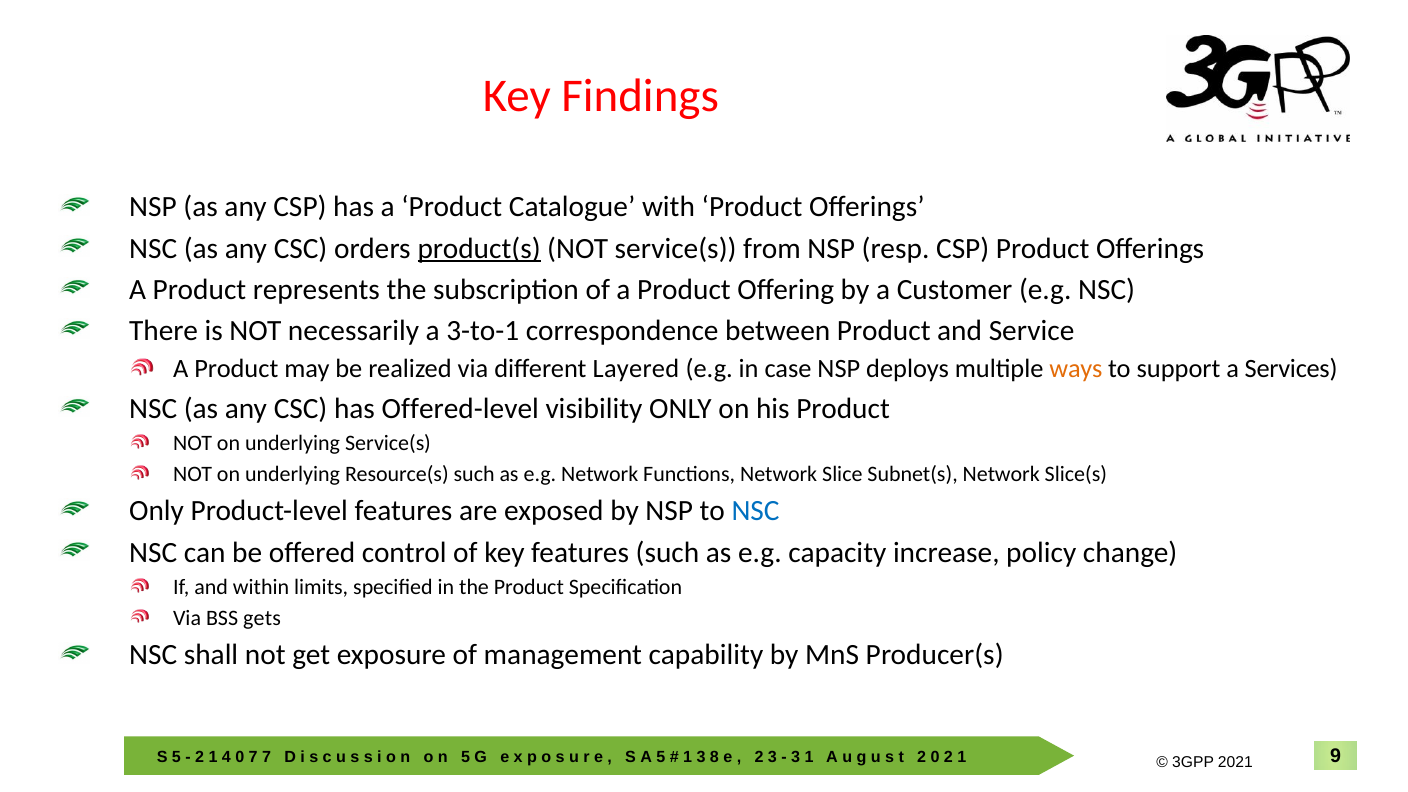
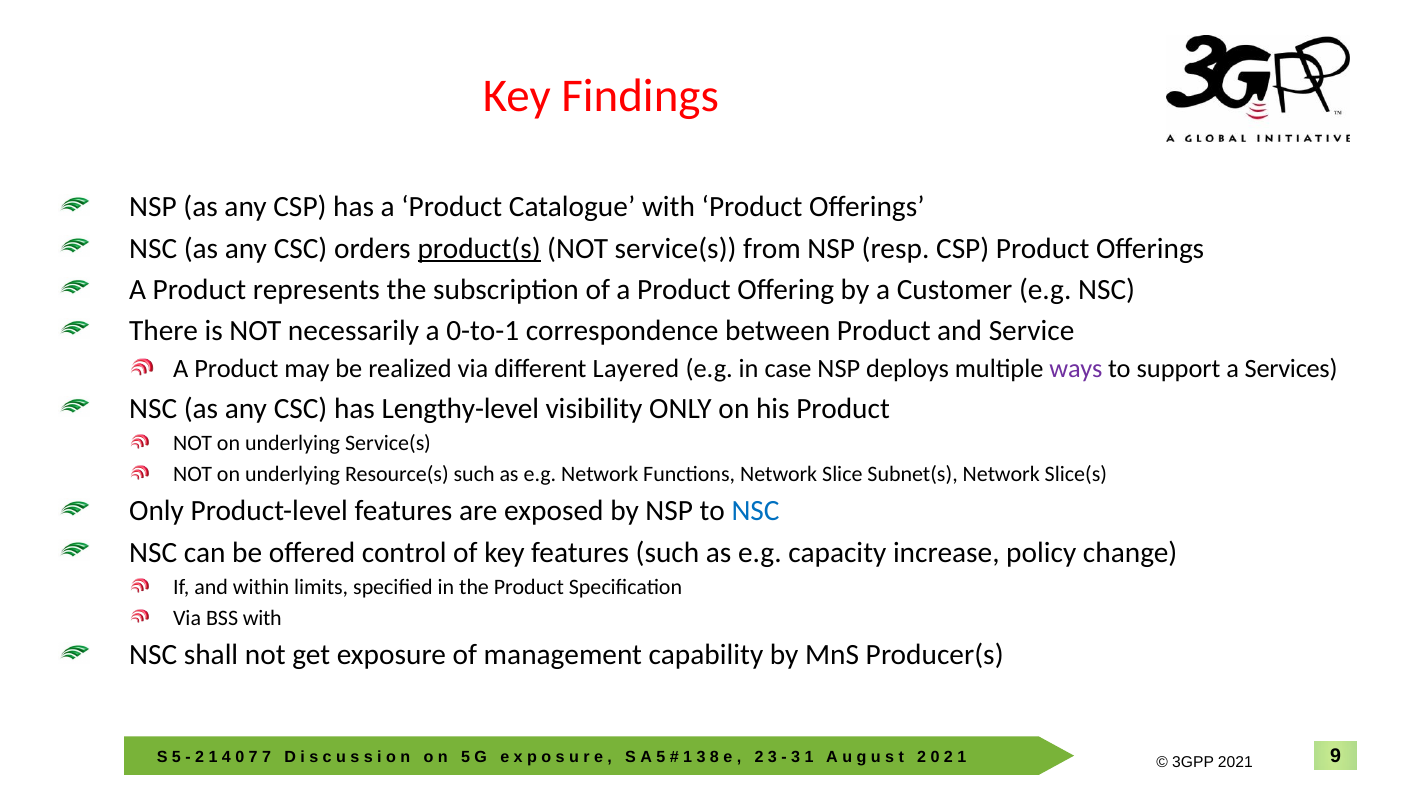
3-to-1: 3-to-1 -> 0-to-1
ways colour: orange -> purple
Offered-level: Offered-level -> Lengthy-level
BSS gets: gets -> with
